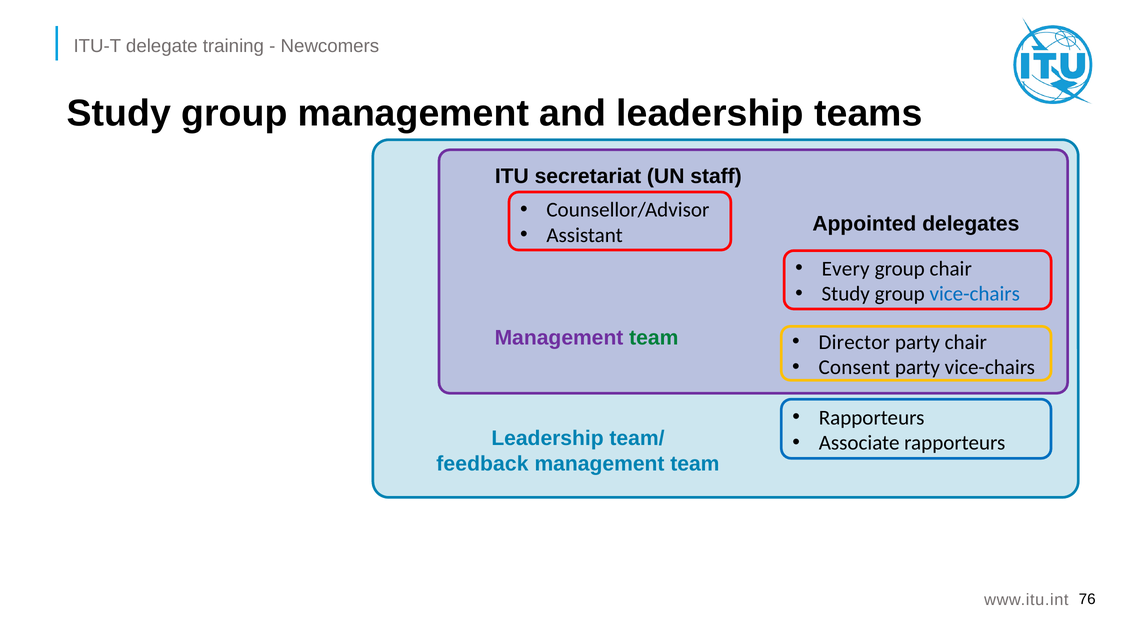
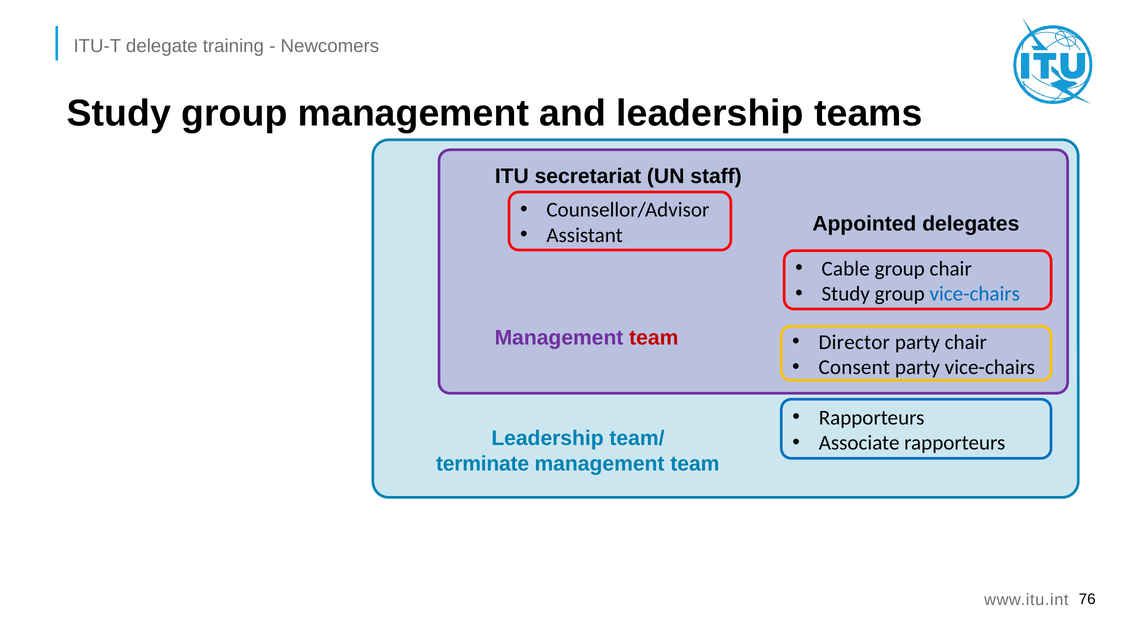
Every: Every -> Cable
team at (654, 338) colour: green -> red
feedback: feedback -> terminate
